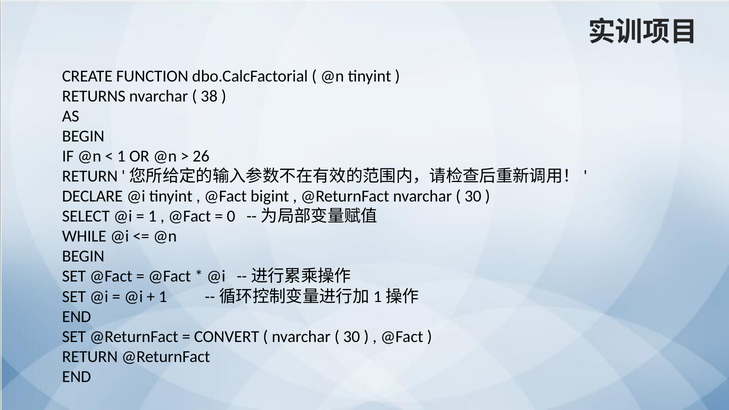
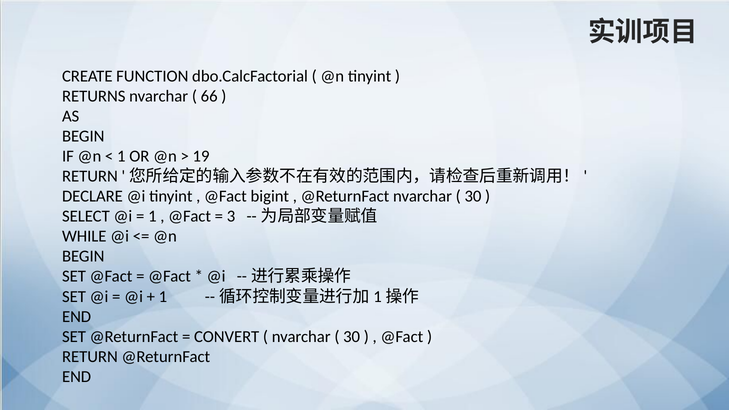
38: 38 -> 66
26: 26 -> 19
0: 0 -> 3
